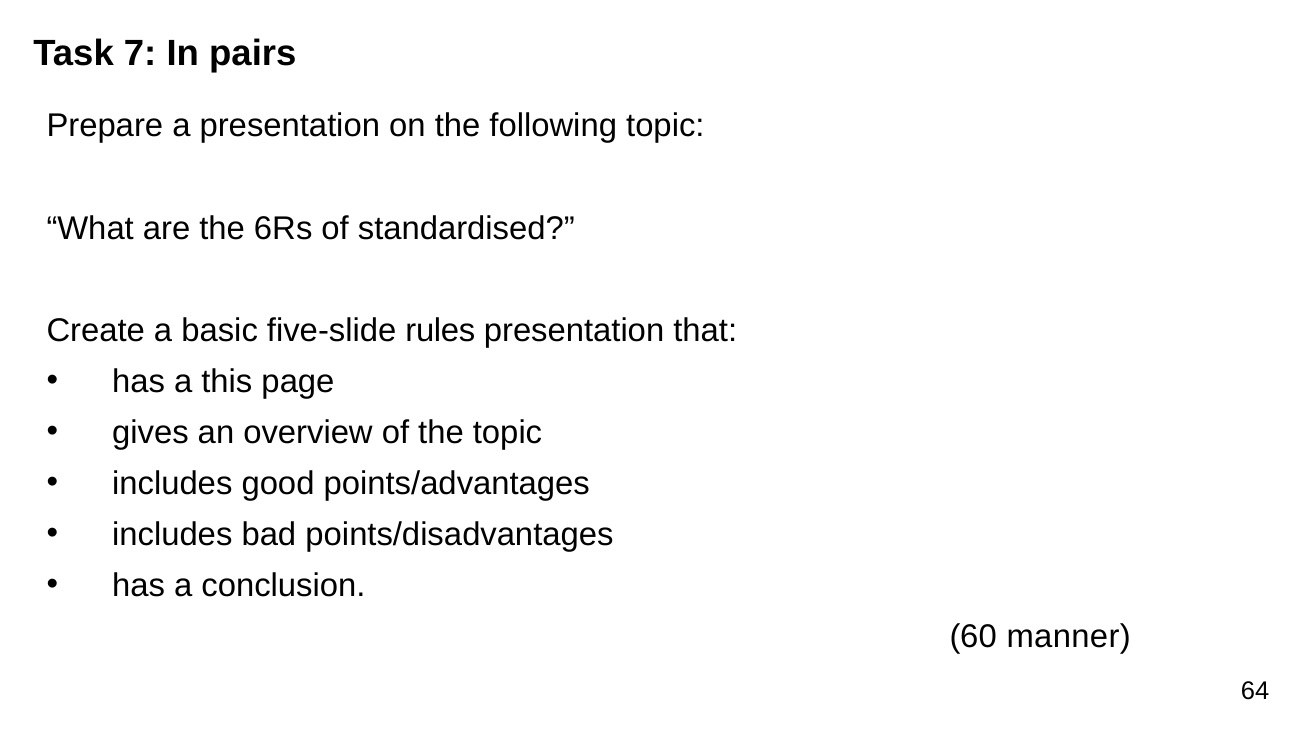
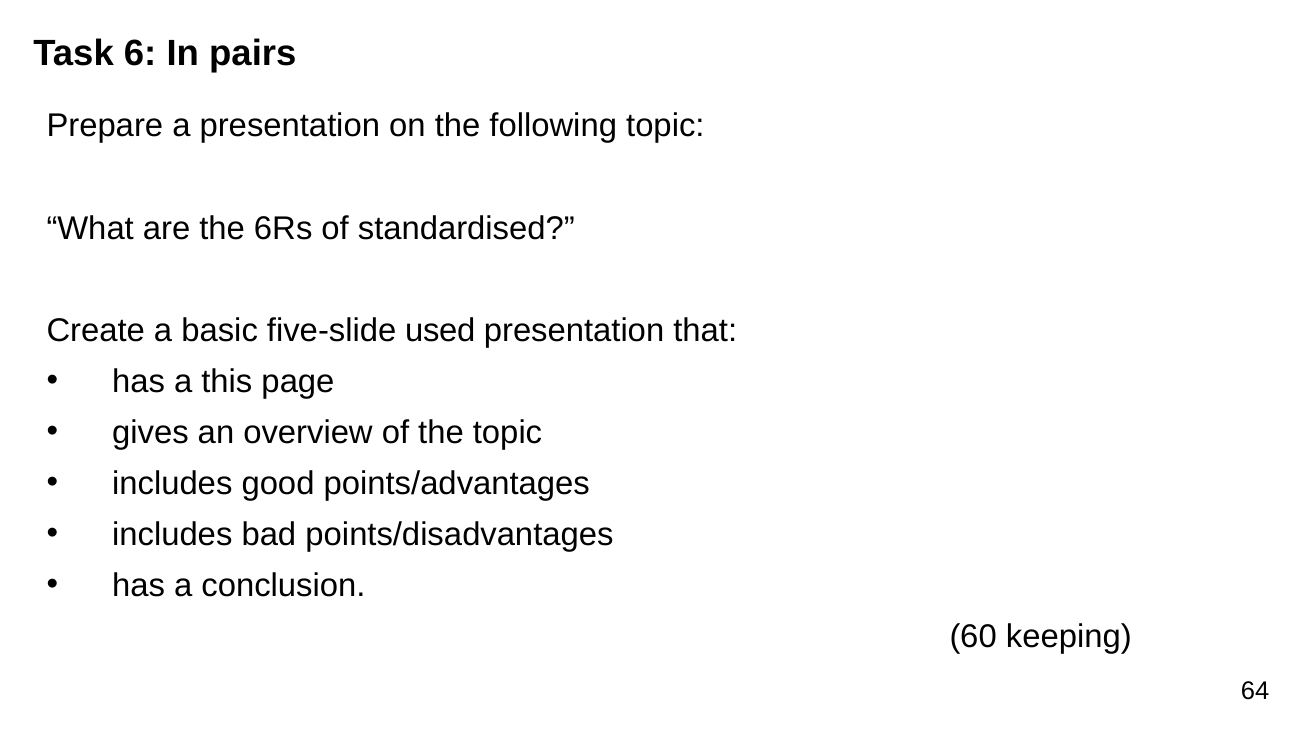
7: 7 -> 6
rules: rules -> used
manner: manner -> keeping
